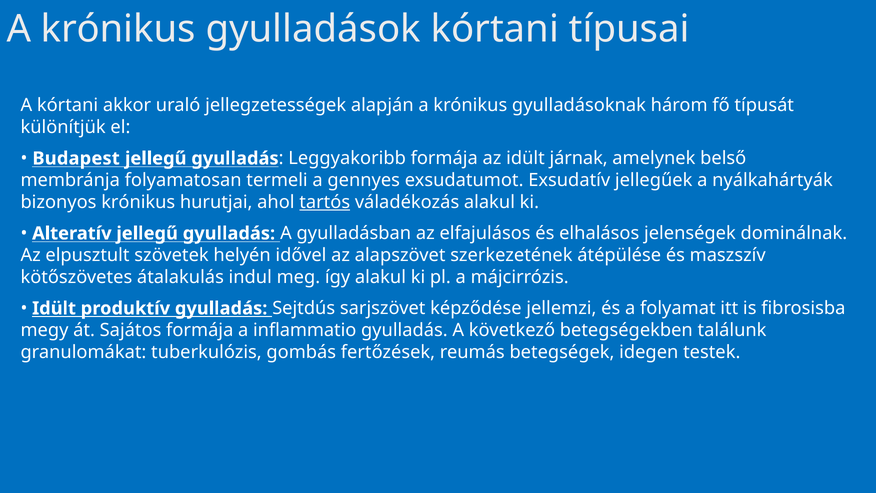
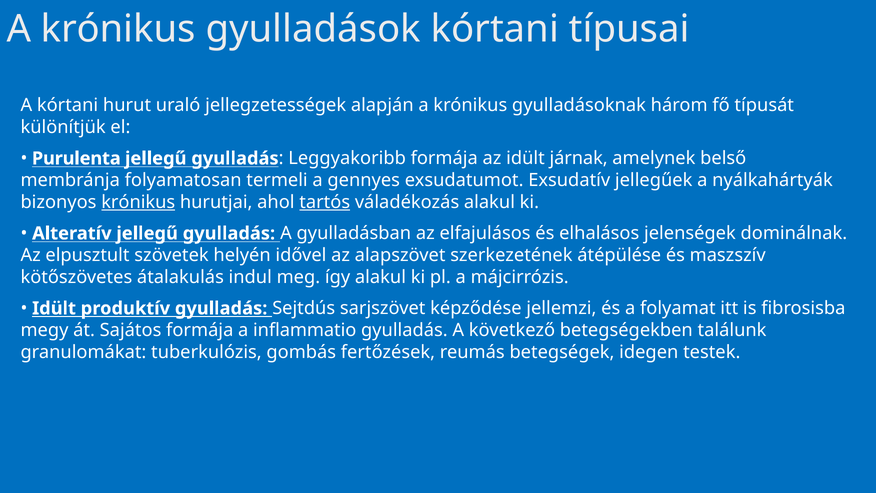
akkor: akkor -> hurut
Budapest: Budapest -> Purulenta
krónikus at (138, 202) underline: none -> present
